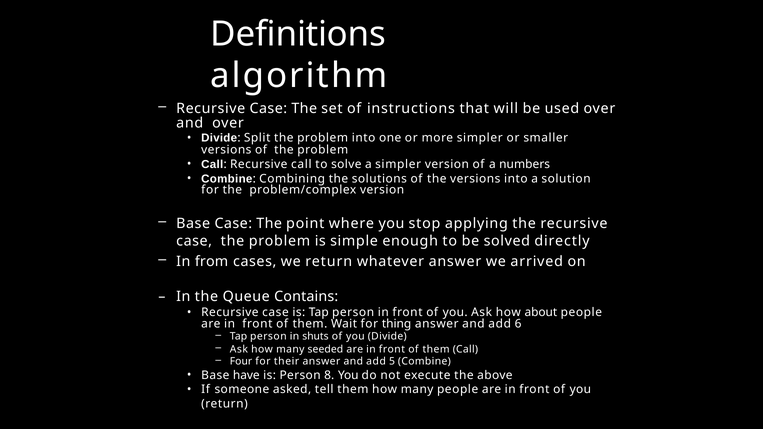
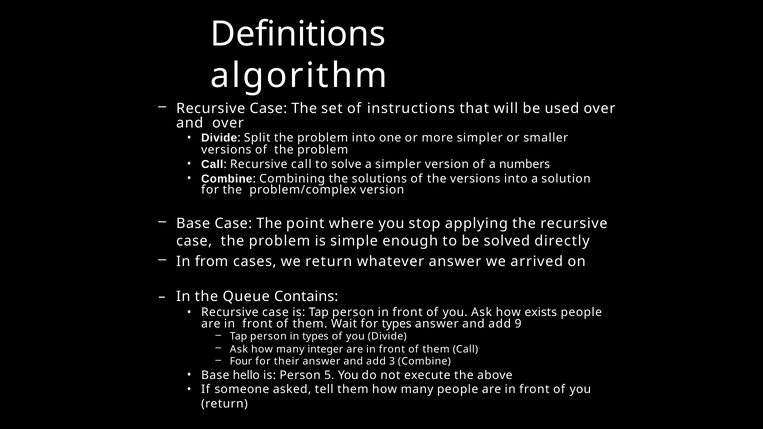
about: about -> exists
for thing: thing -> types
6: 6 -> 9
in shuts: shuts -> types
seeded: seeded -> integer
5: 5 -> 3
have: have -> hello
8: 8 -> 5
